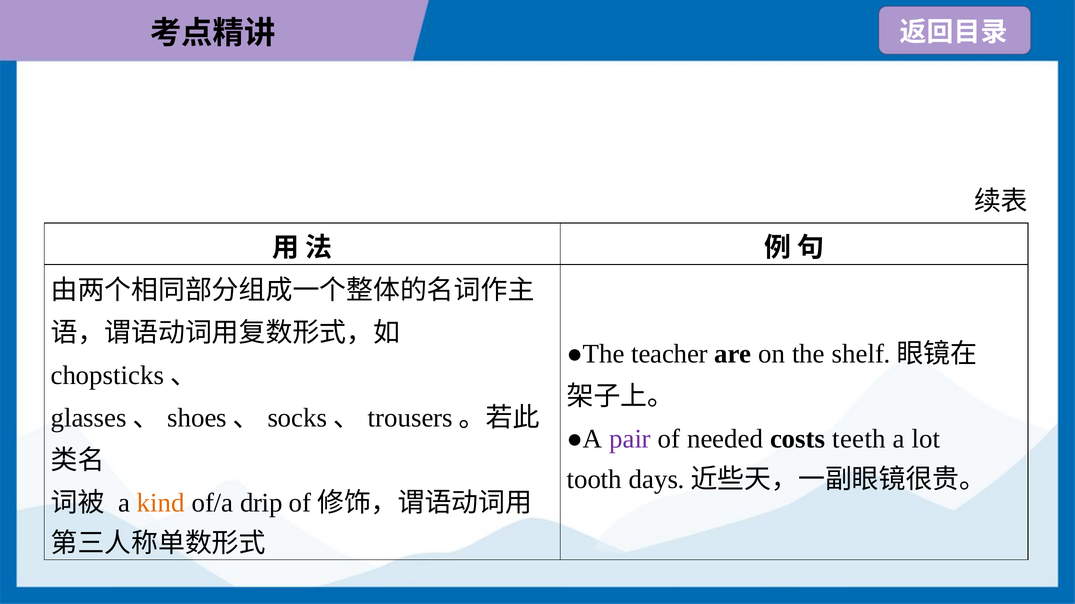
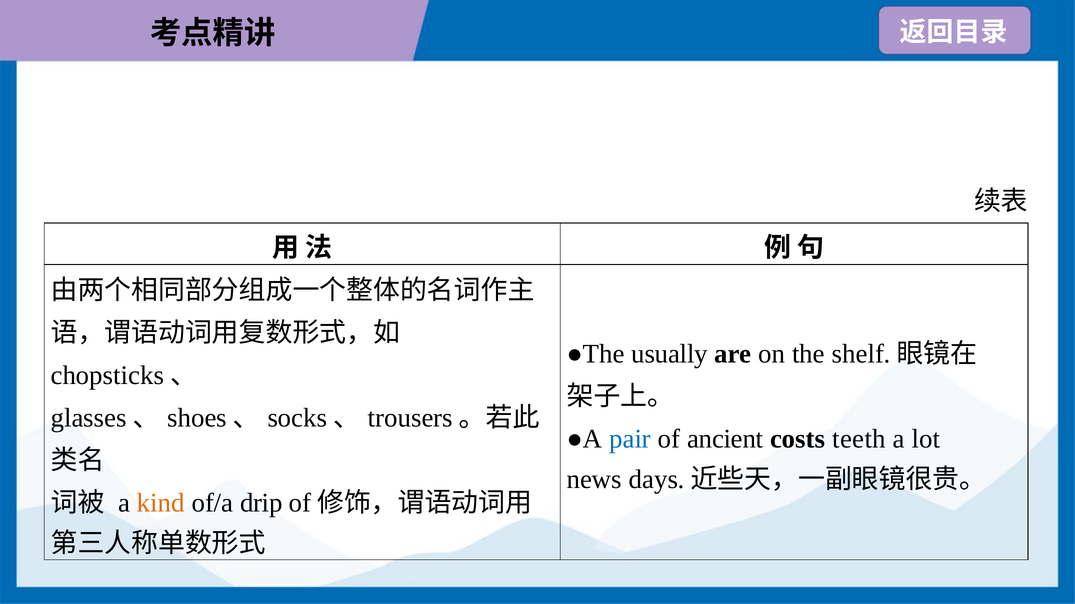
teacher: teacher -> usually
pair colour: purple -> blue
needed: needed -> ancient
tooth: tooth -> news
